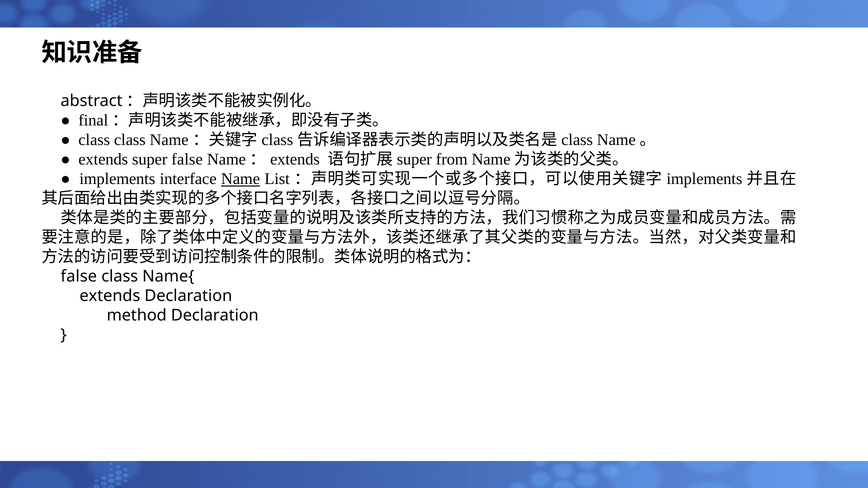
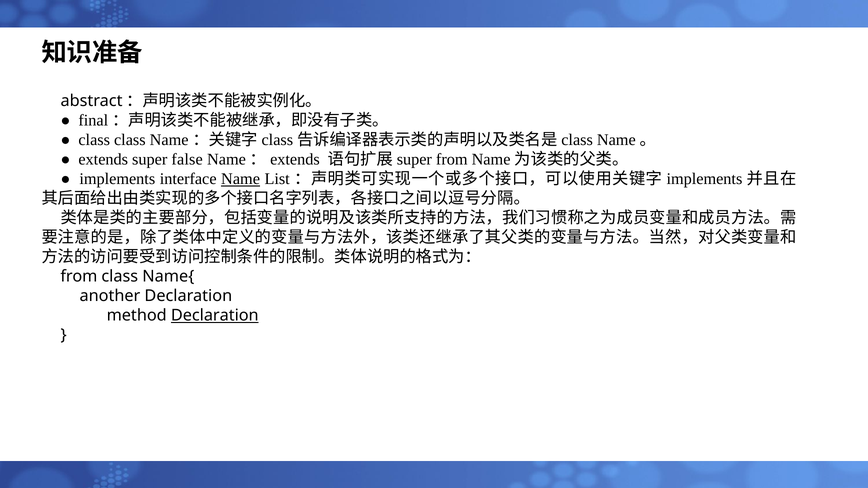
false at (79, 277): false -> from
extends at (110, 296): extends -> another
Declaration at (215, 316) underline: none -> present
